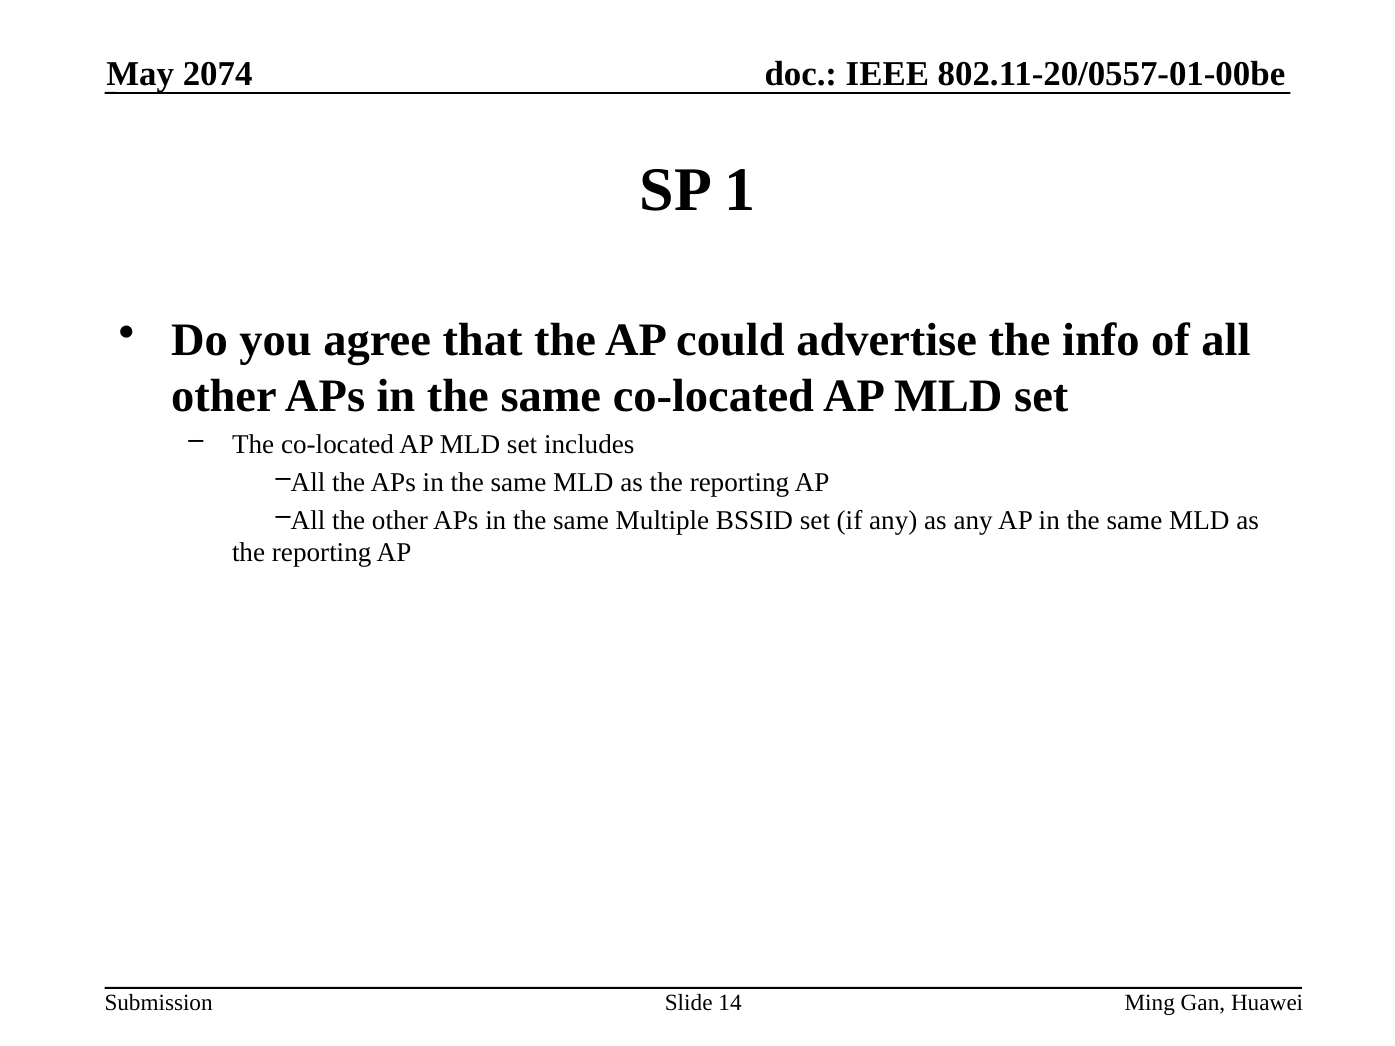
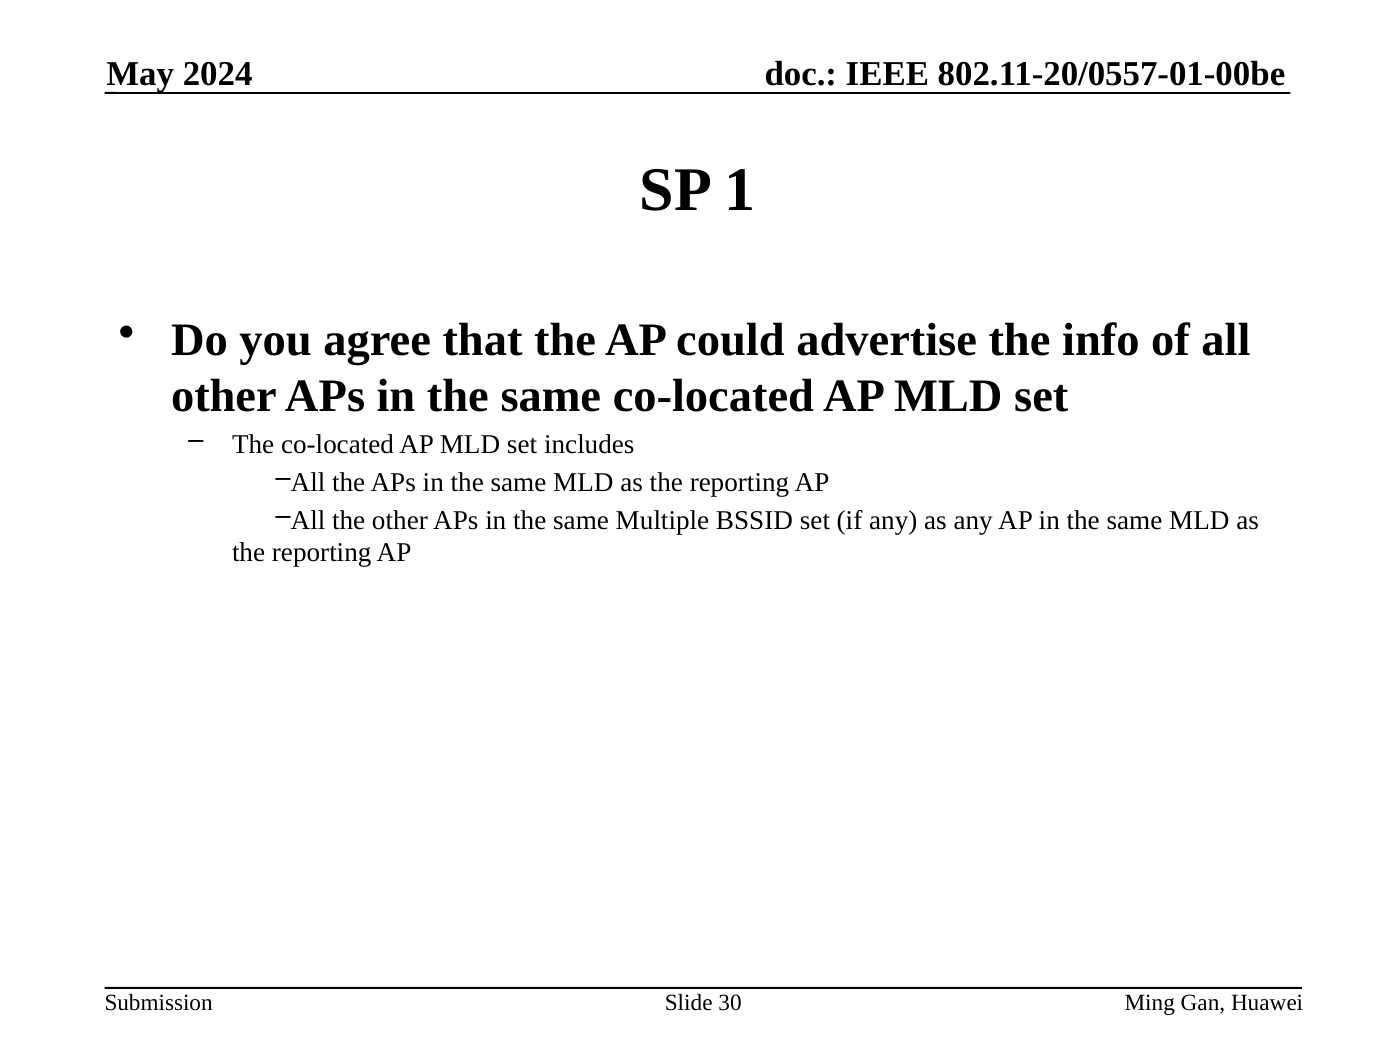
2074: 2074 -> 2024
14: 14 -> 30
